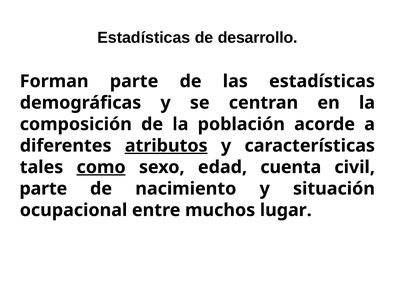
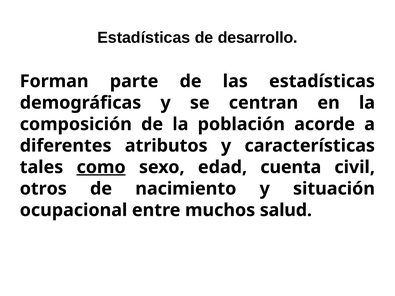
atributos underline: present -> none
parte at (43, 189): parte -> otros
lugar: lugar -> salud
